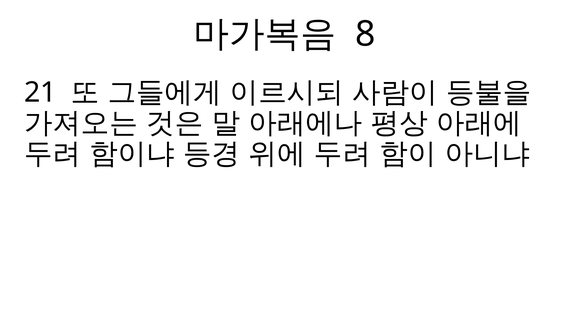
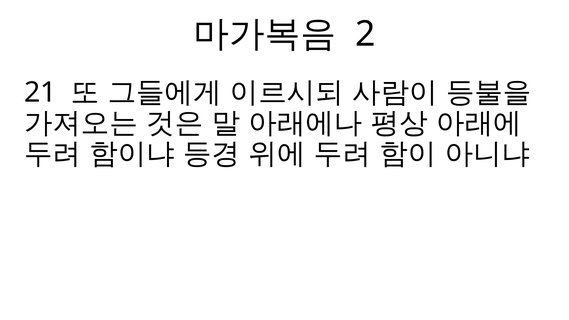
8: 8 -> 2
